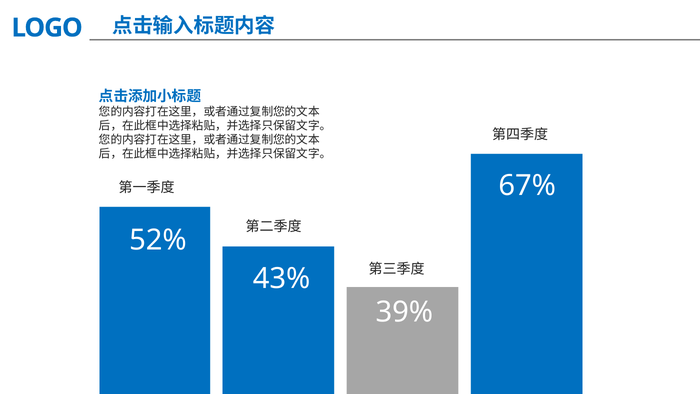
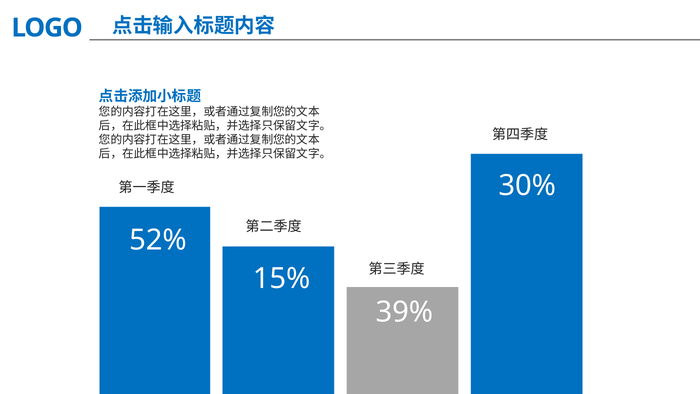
67%: 67% -> 30%
43%: 43% -> 15%
